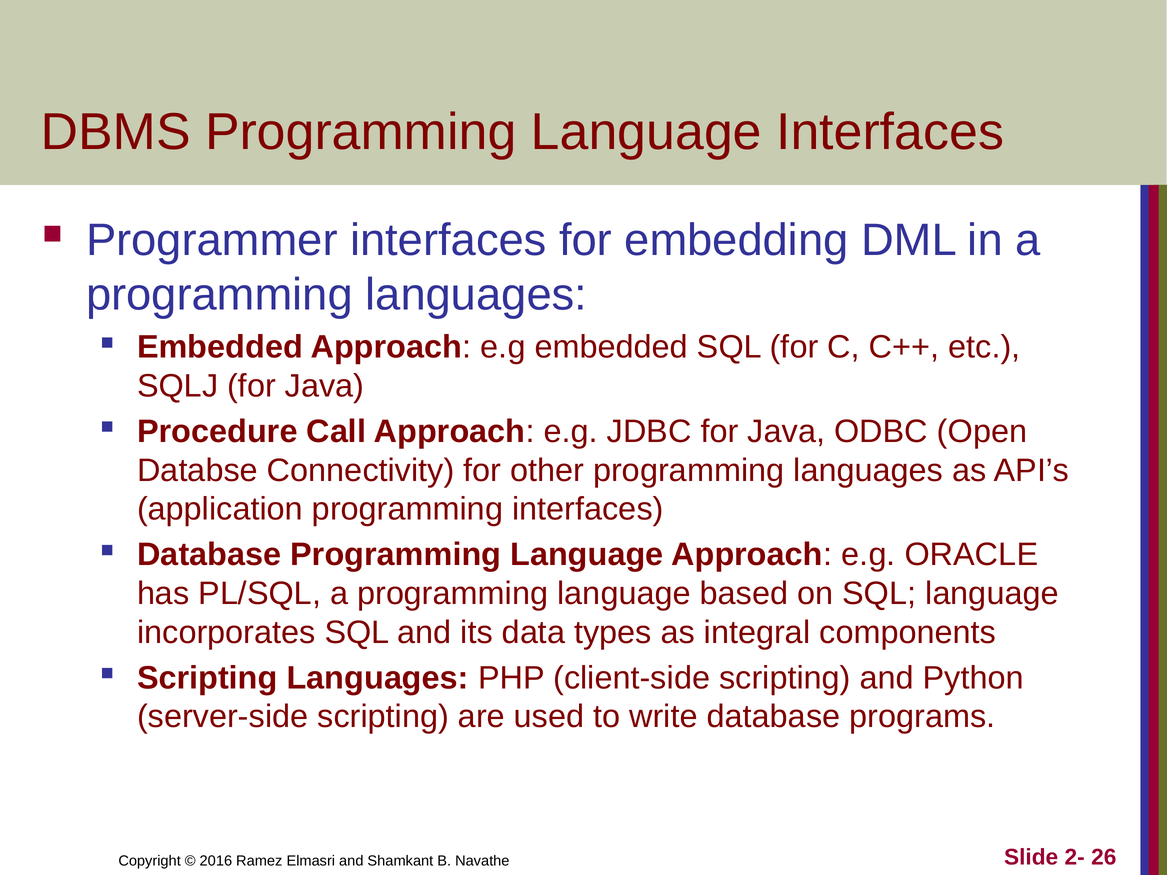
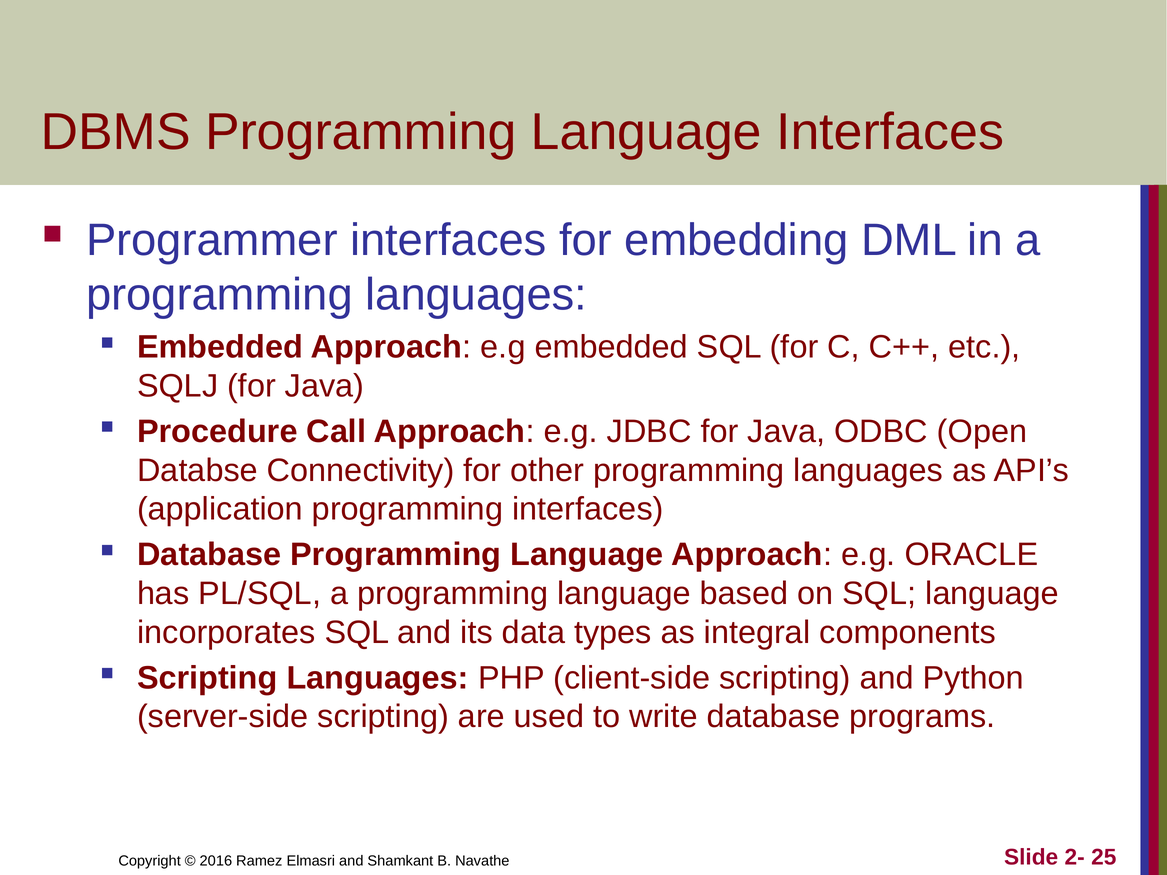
26: 26 -> 25
